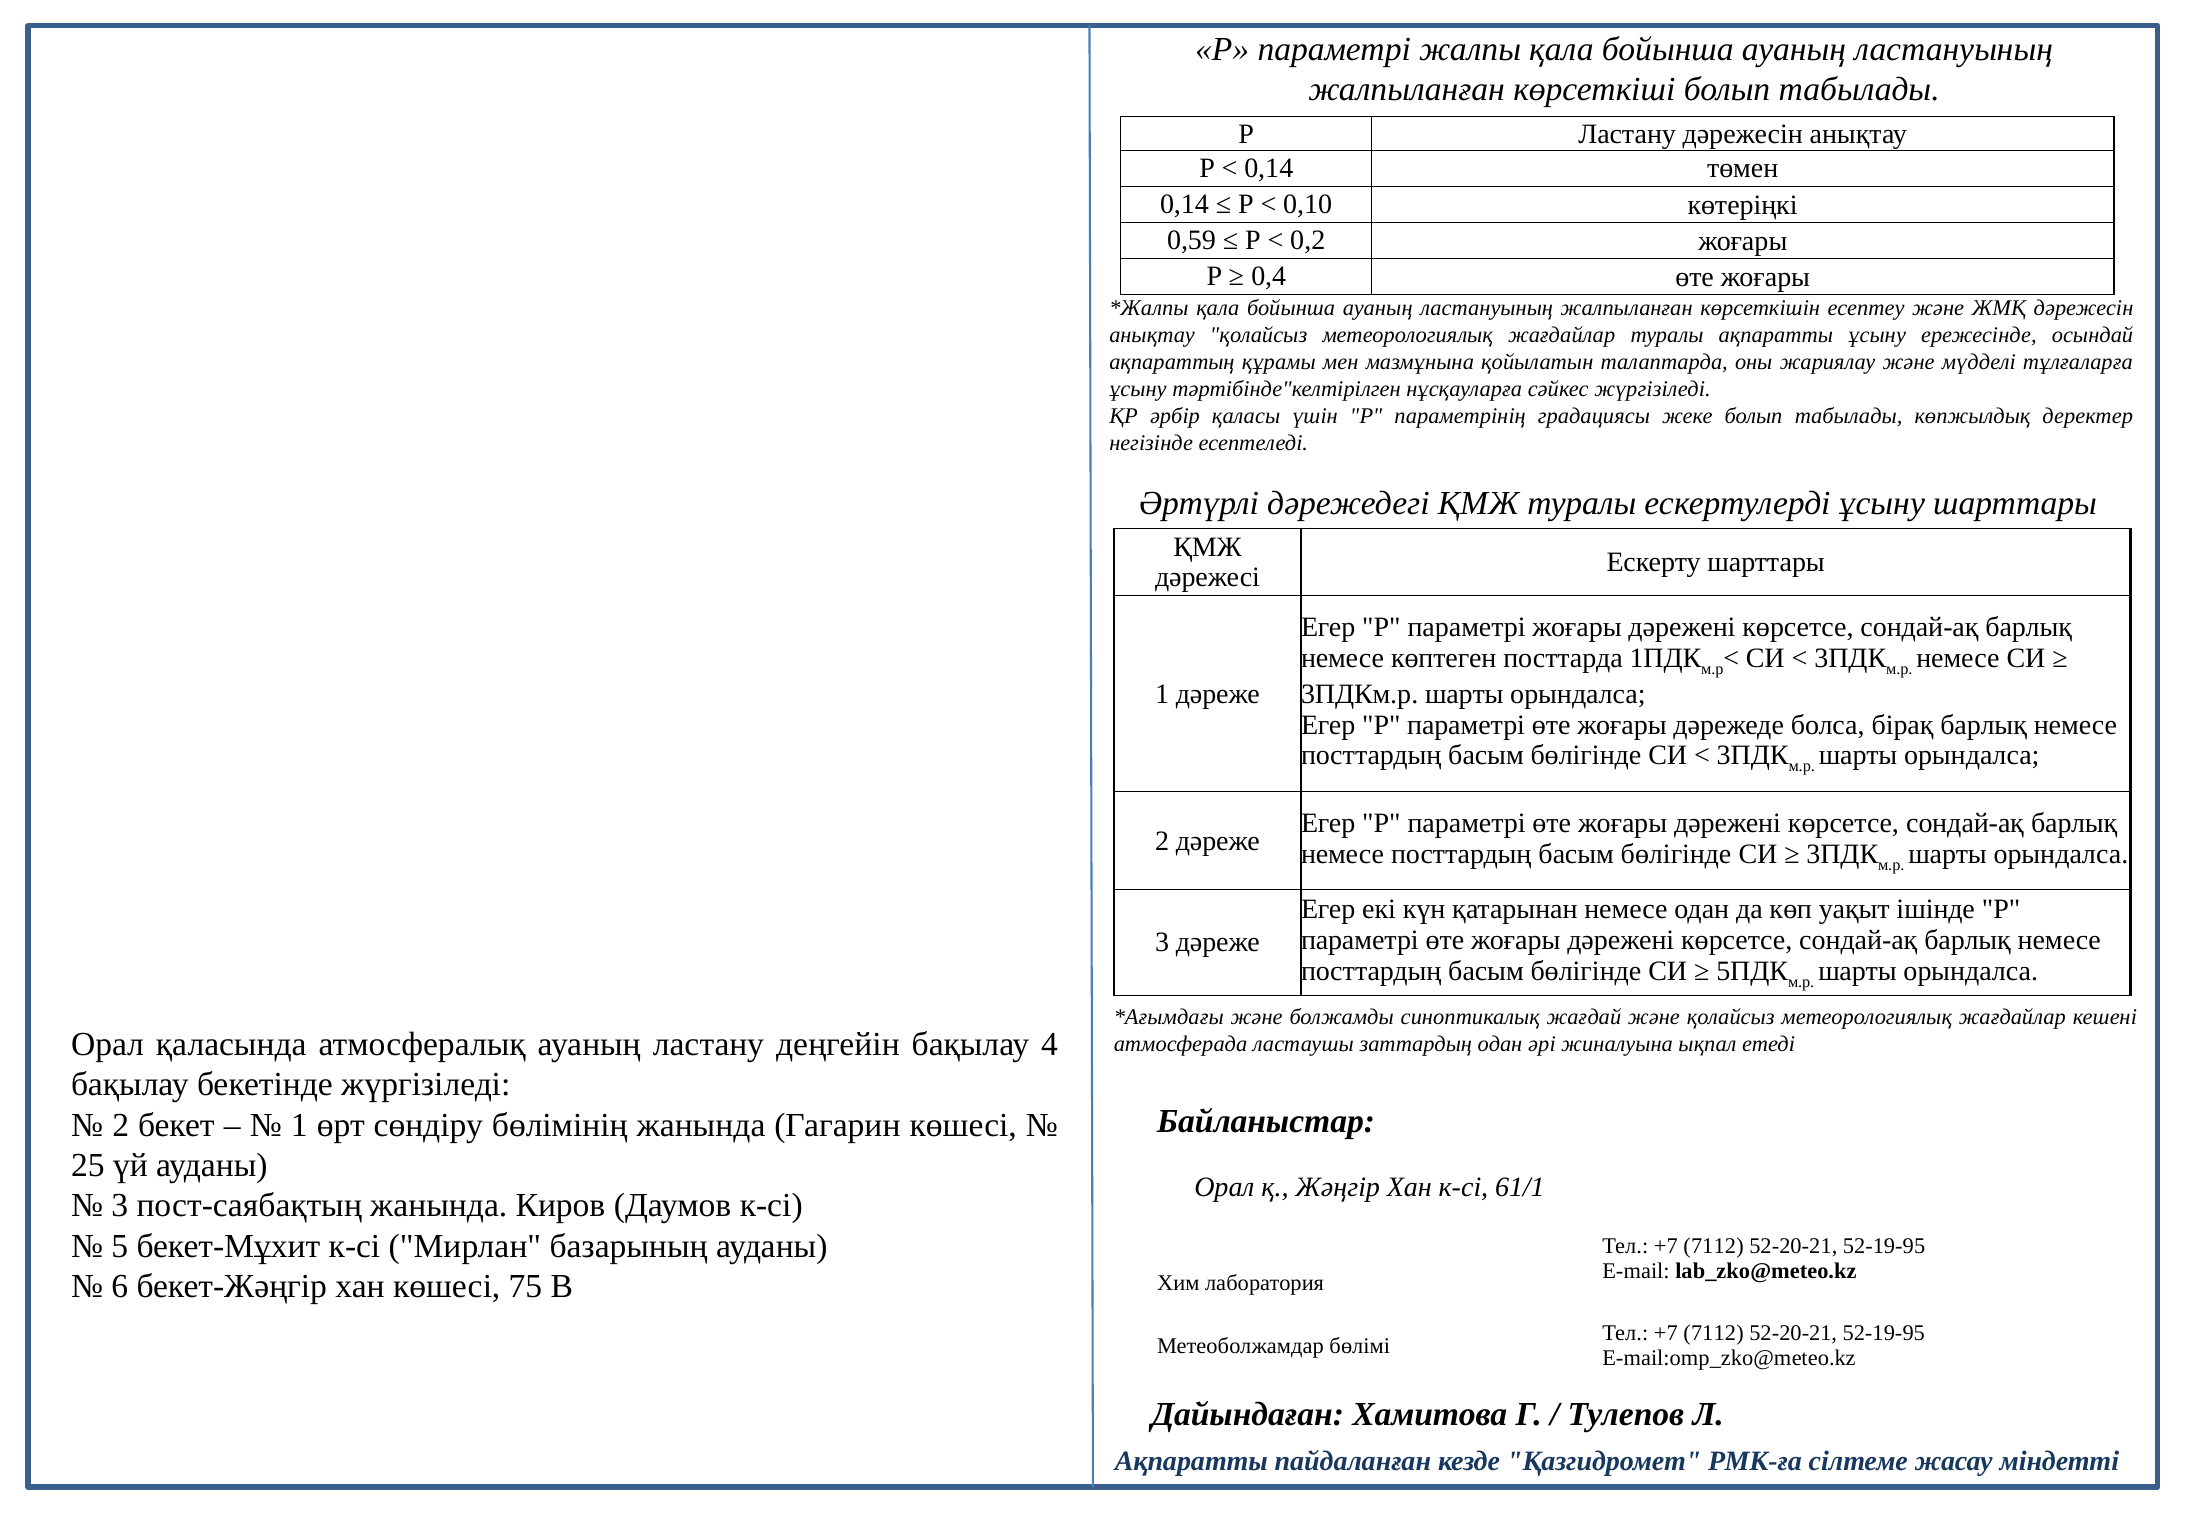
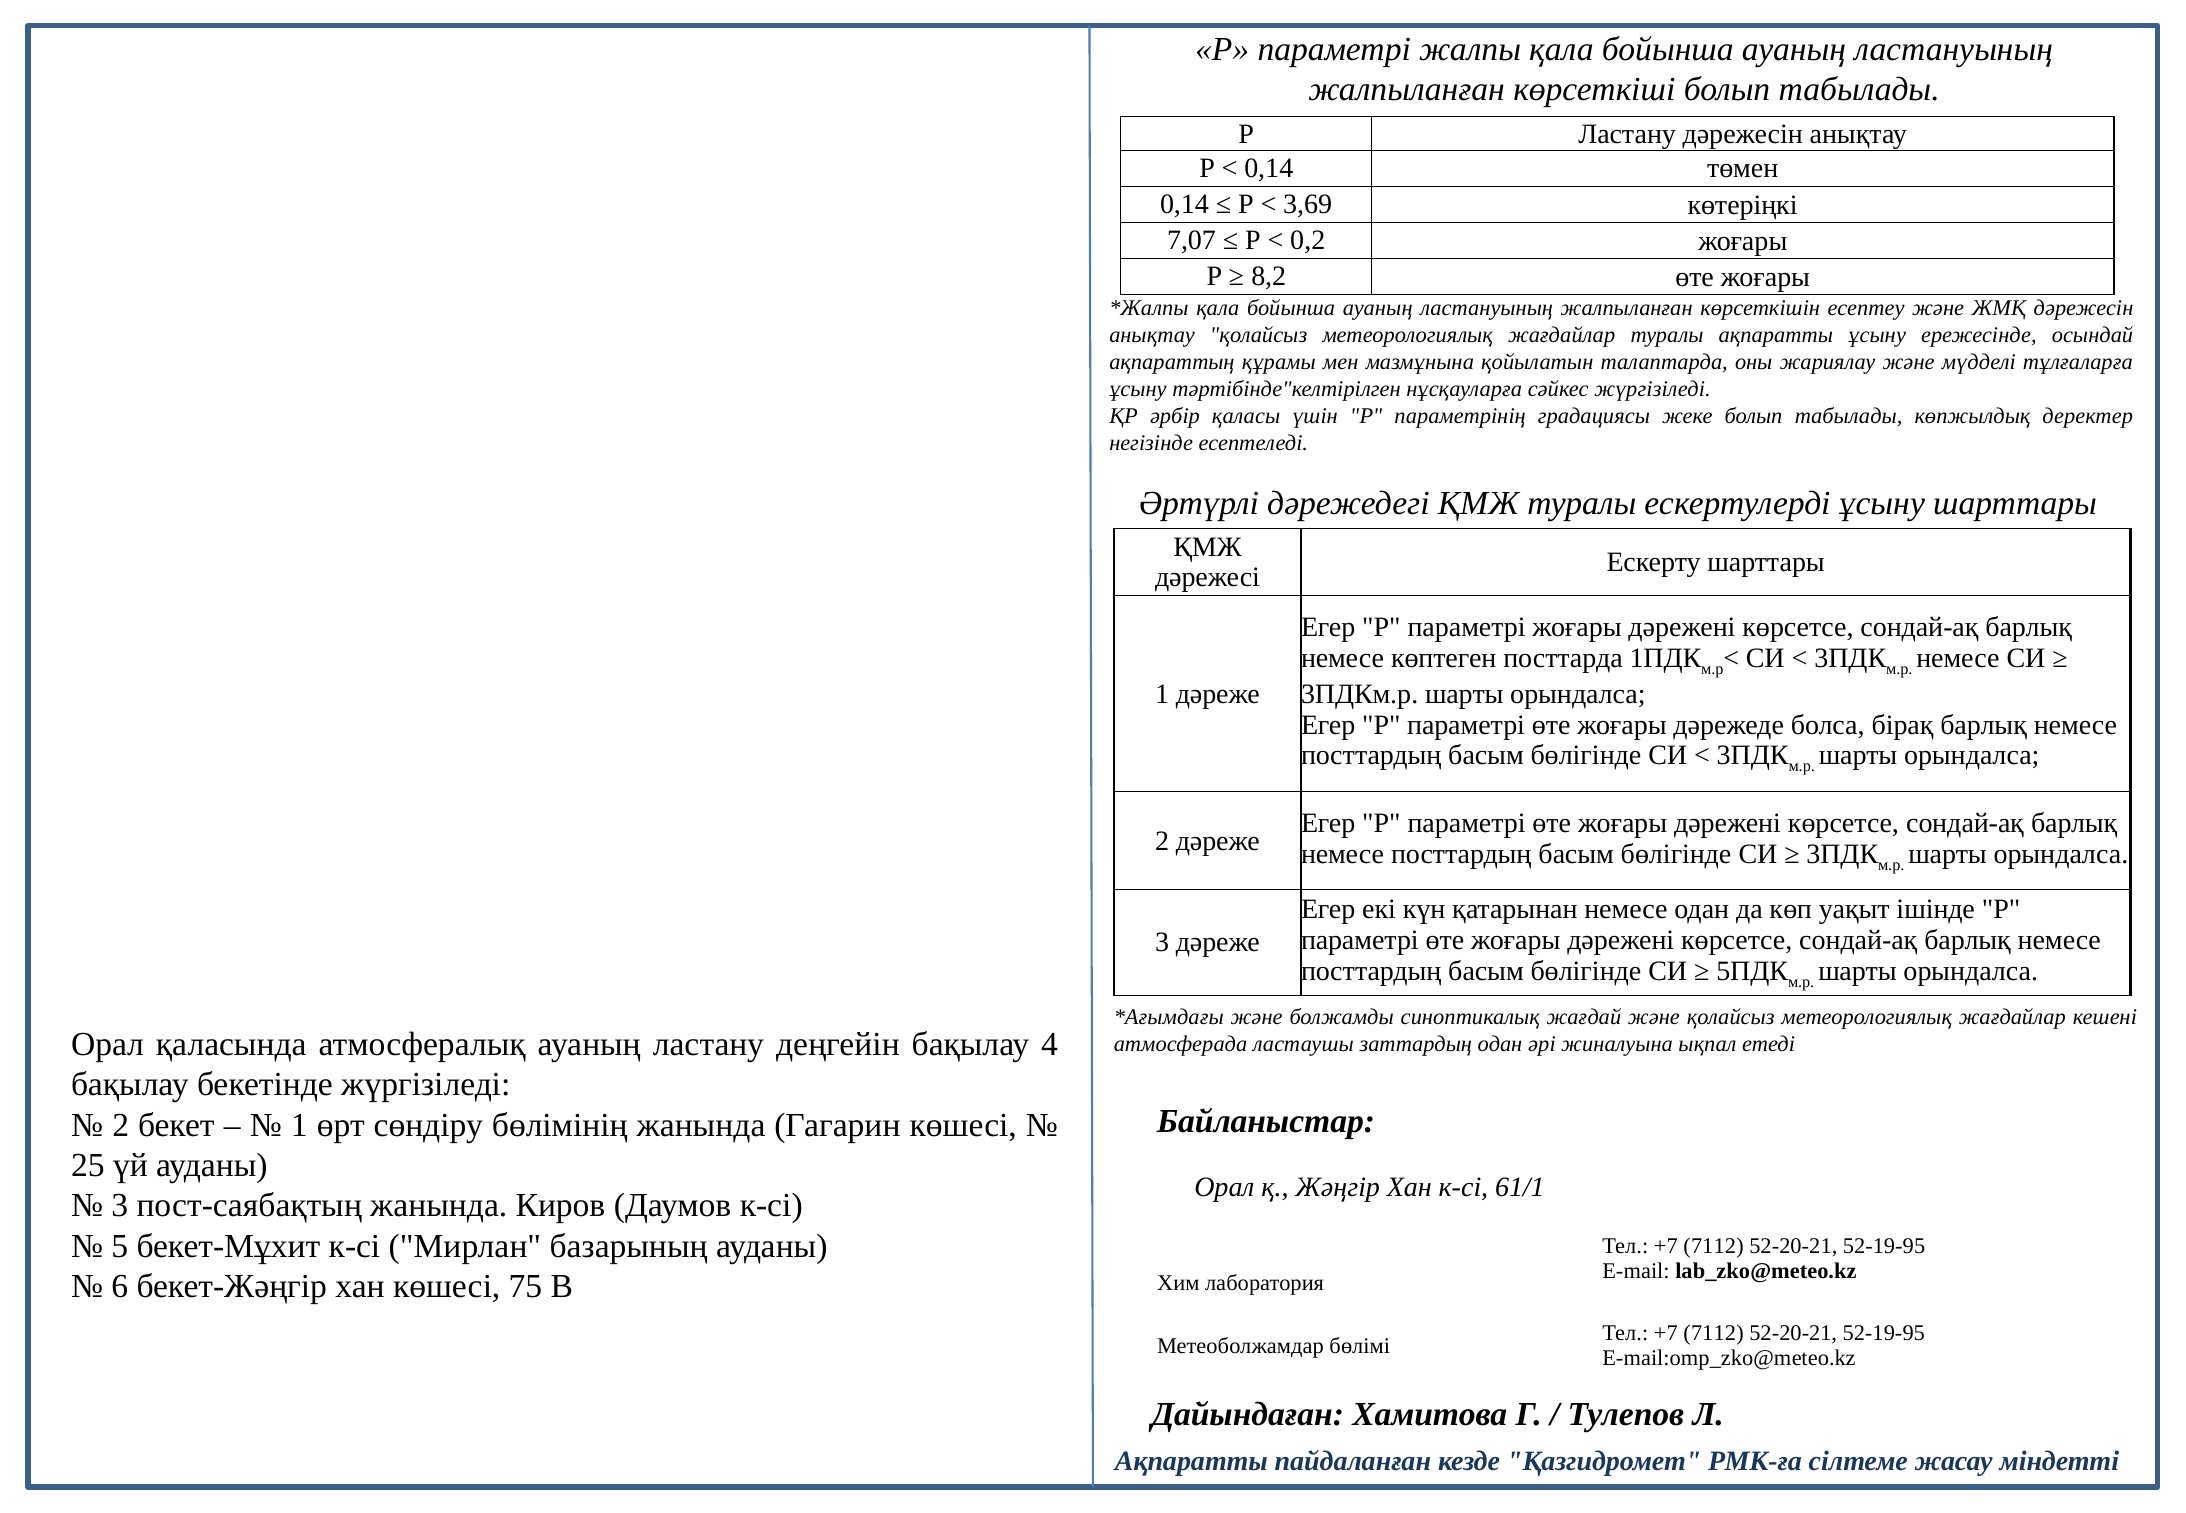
0,10: 0,10 -> 3,69
0,59: 0,59 -> 7,07
0,4: 0,4 -> 8,2
